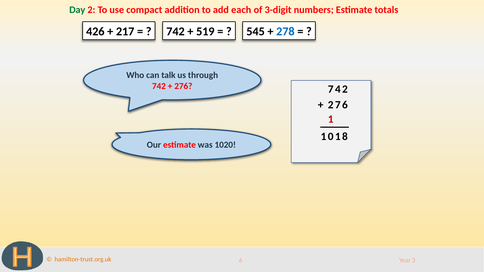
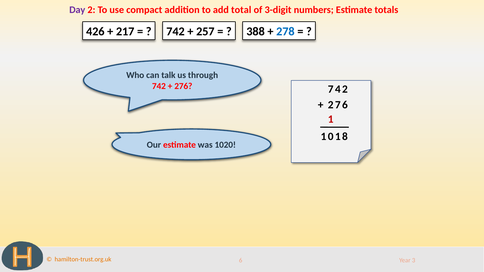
Day colour: green -> purple
each: each -> total
519: 519 -> 257
545: 545 -> 388
